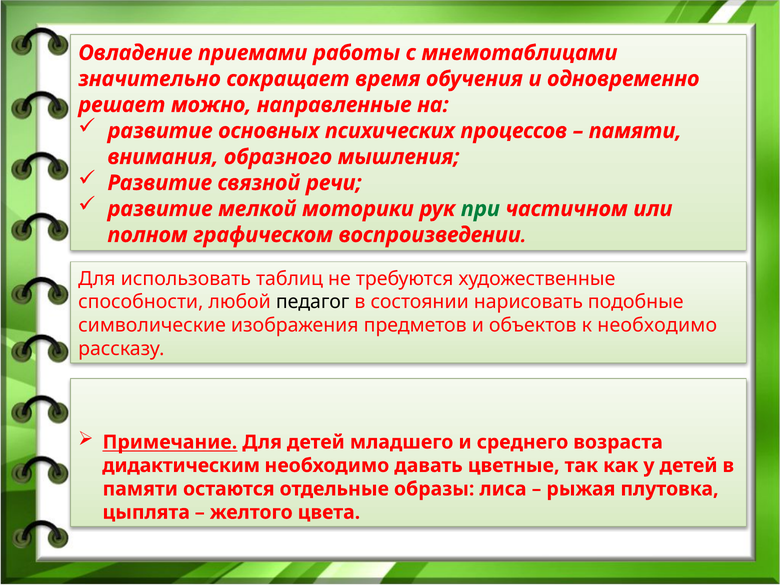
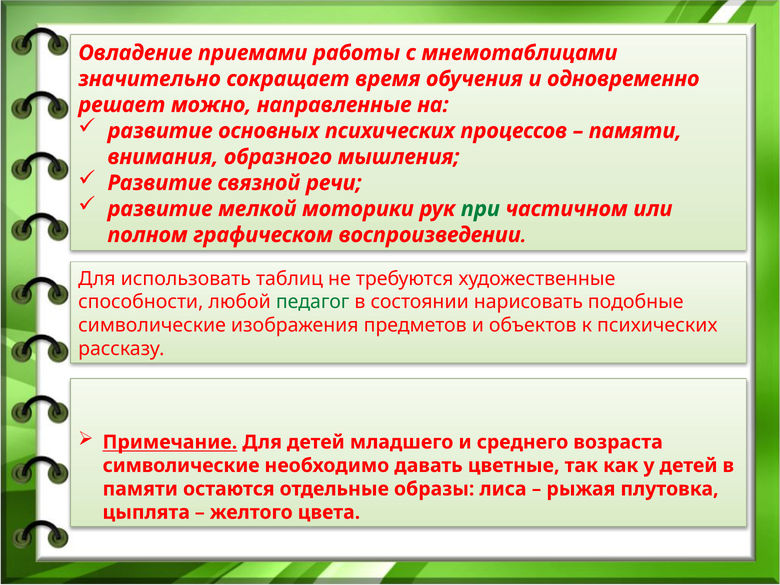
педагог colour: black -> green
к необходимо: необходимо -> психических
дидактическим at (181, 466): дидактическим -> символические
